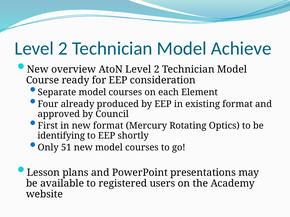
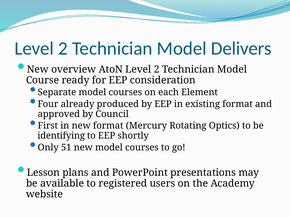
Achieve: Achieve -> Delivers
